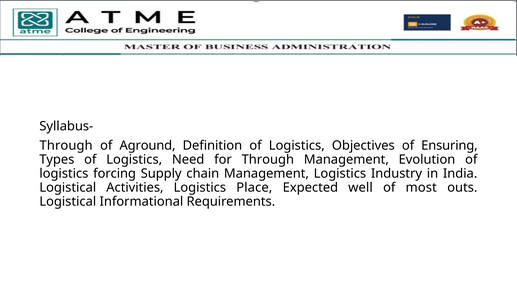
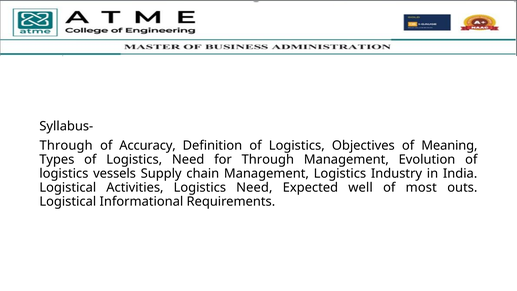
Aground: Aground -> Accuracy
Ensuring: Ensuring -> Meaning
forcing: forcing -> vessels
Activities Logistics Place: Place -> Need
